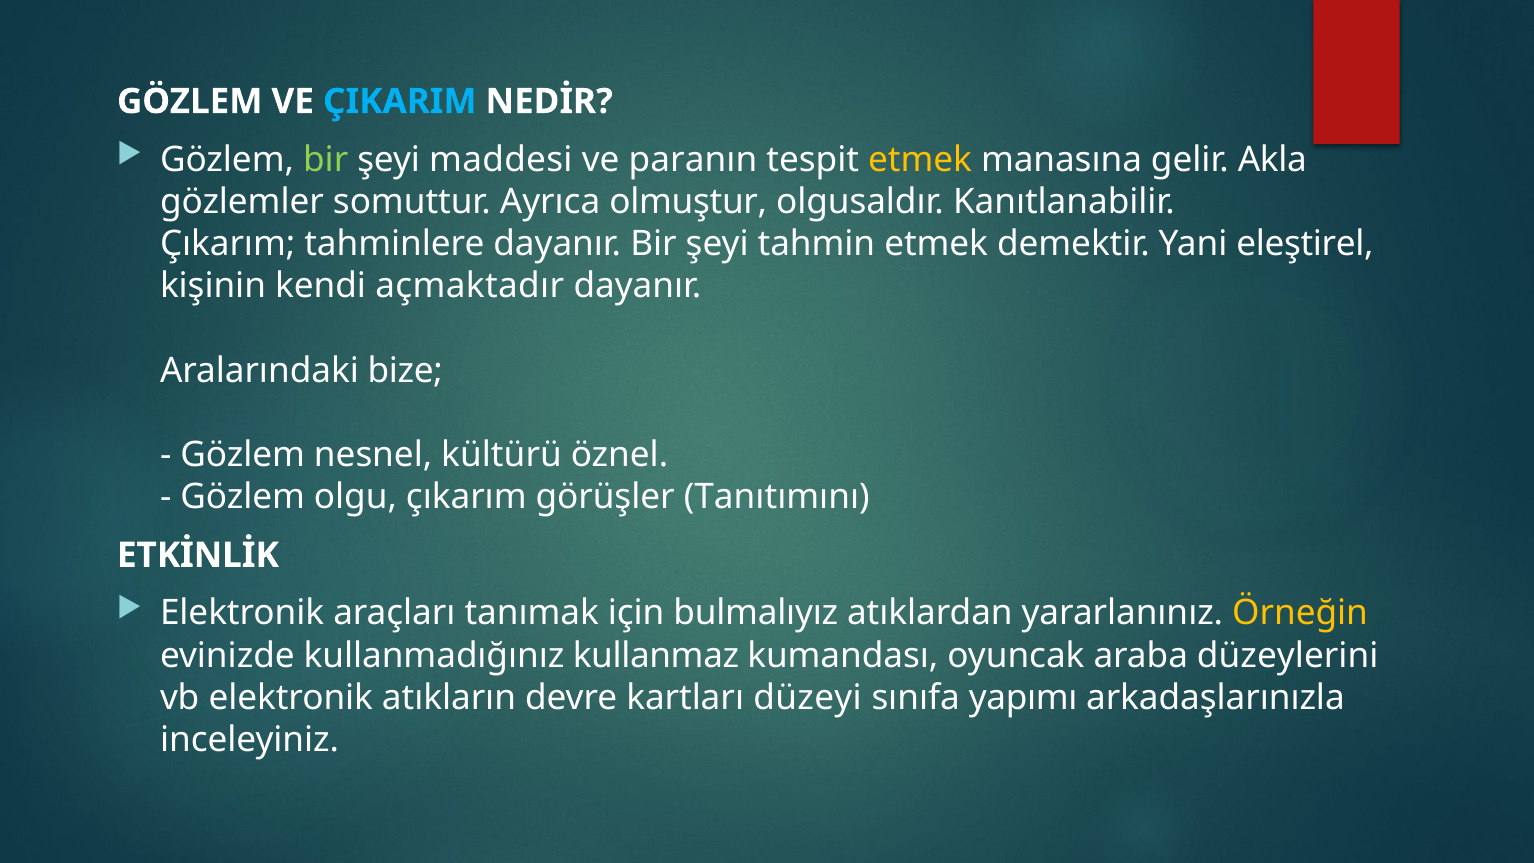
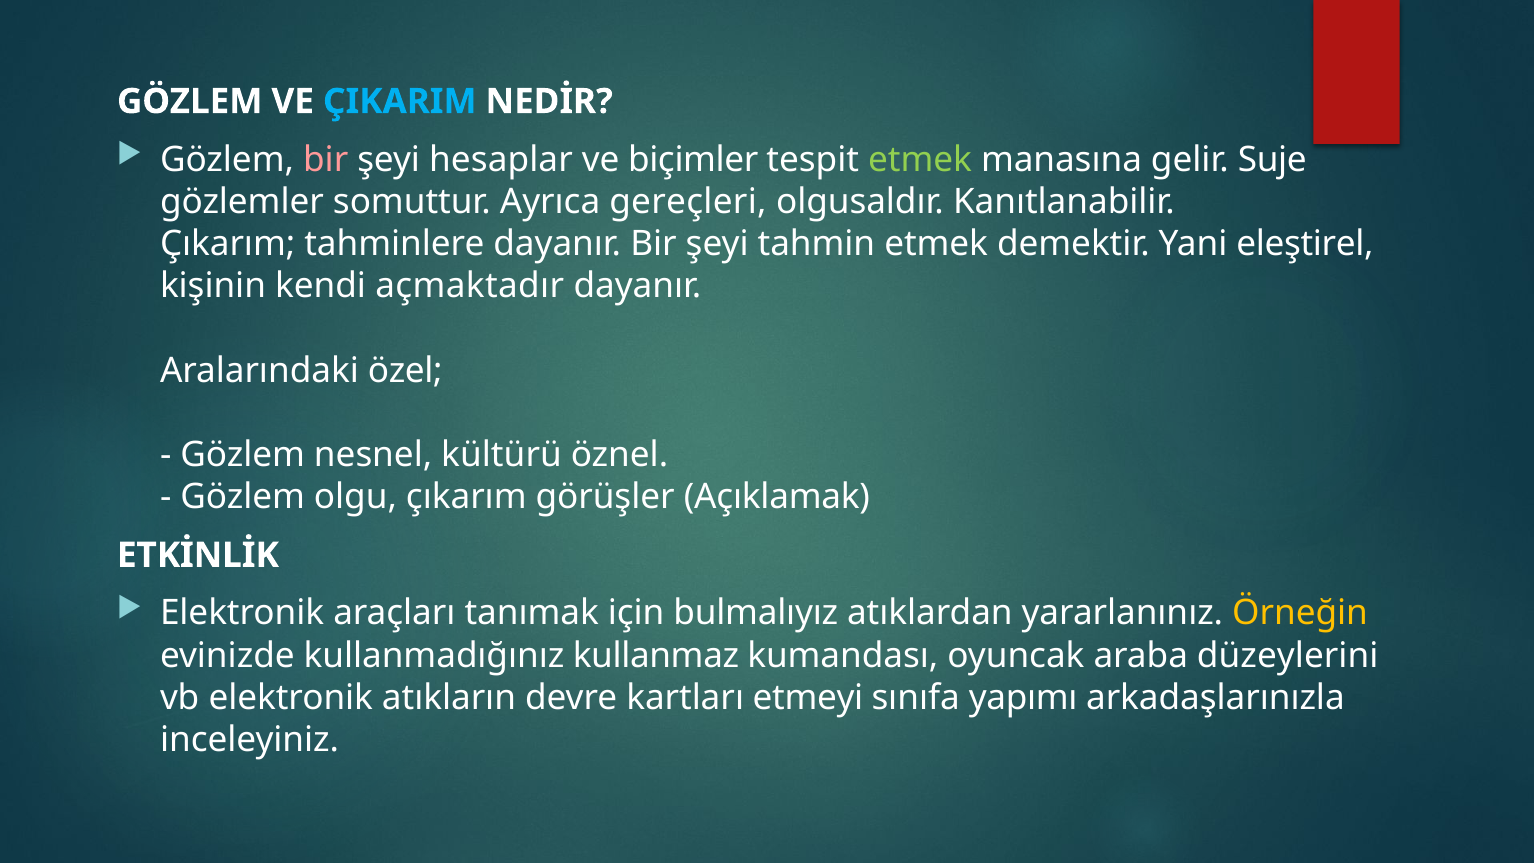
bir at (326, 160) colour: light green -> pink
maddesi: maddesi -> hesaplar
paranın: paranın -> biçimler
etmek at (920, 160) colour: yellow -> light green
Akla: Akla -> Suje
olmuştur: olmuştur -> gereçleri
bize: bize -> özel
Tanıtımını: Tanıtımını -> Açıklamak
düzeyi: düzeyi -> etmeyi
